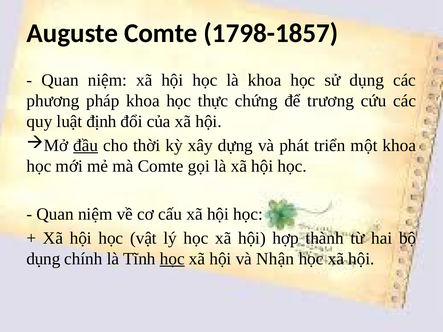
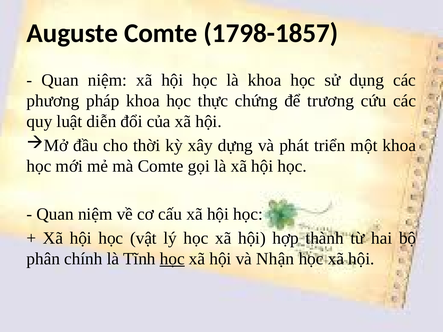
định: định -> diễn
đầu underline: present -> none
dụng at (43, 259): dụng -> phân
